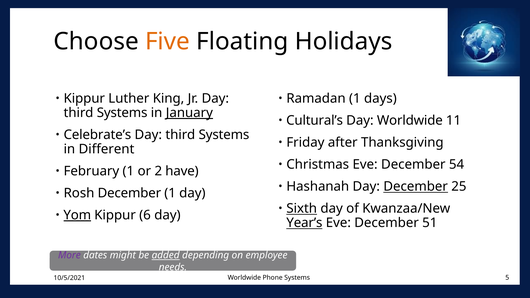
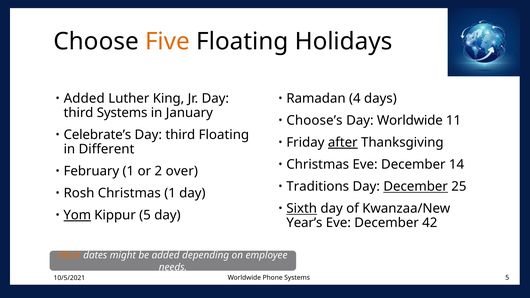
Kippur at (84, 99): Kippur -> Added
Ramadan 1: 1 -> 4
January underline: present -> none
Cultural’s: Cultural’s -> Choose’s
Systems at (224, 135): Systems -> Floating
after underline: none -> present
54: 54 -> 14
have: have -> over
Hashanah: Hashanah -> Traditions
Rosh December: December -> Christmas
Kippur 6: 6 -> 5
Year’s underline: present -> none
51: 51 -> 42
More colour: purple -> orange
added at (166, 255) underline: present -> none
